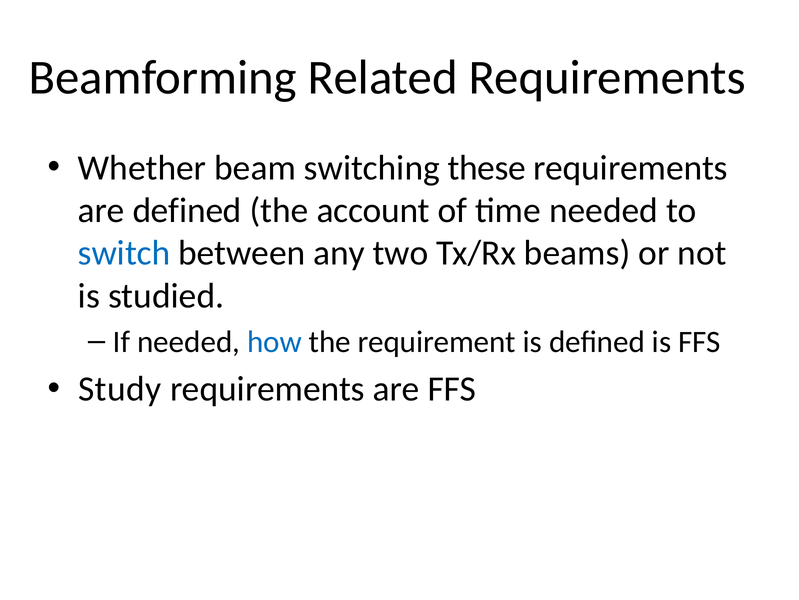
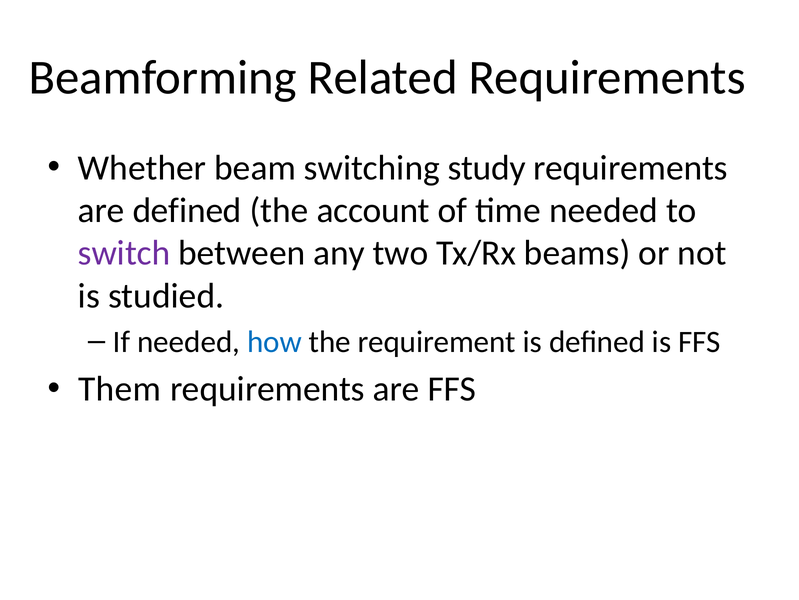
these: these -> study
switch colour: blue -> purple
Study: Study -> Them
